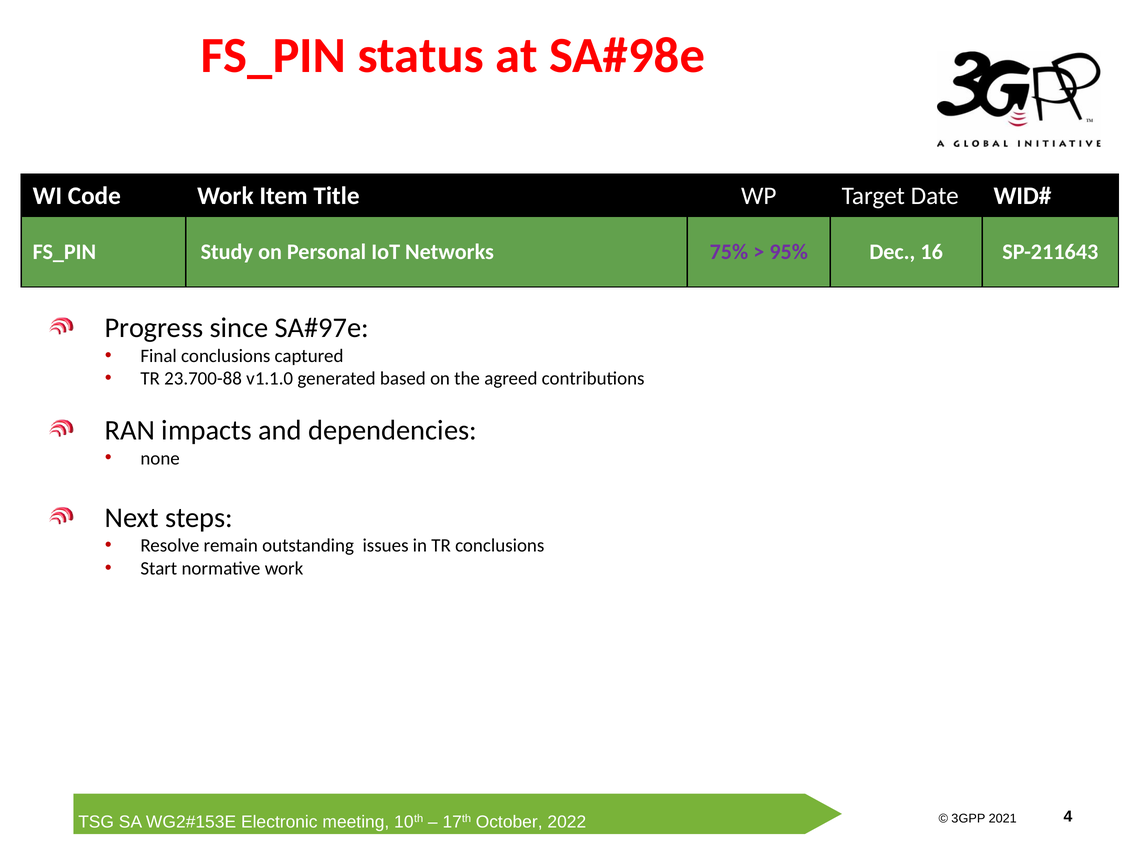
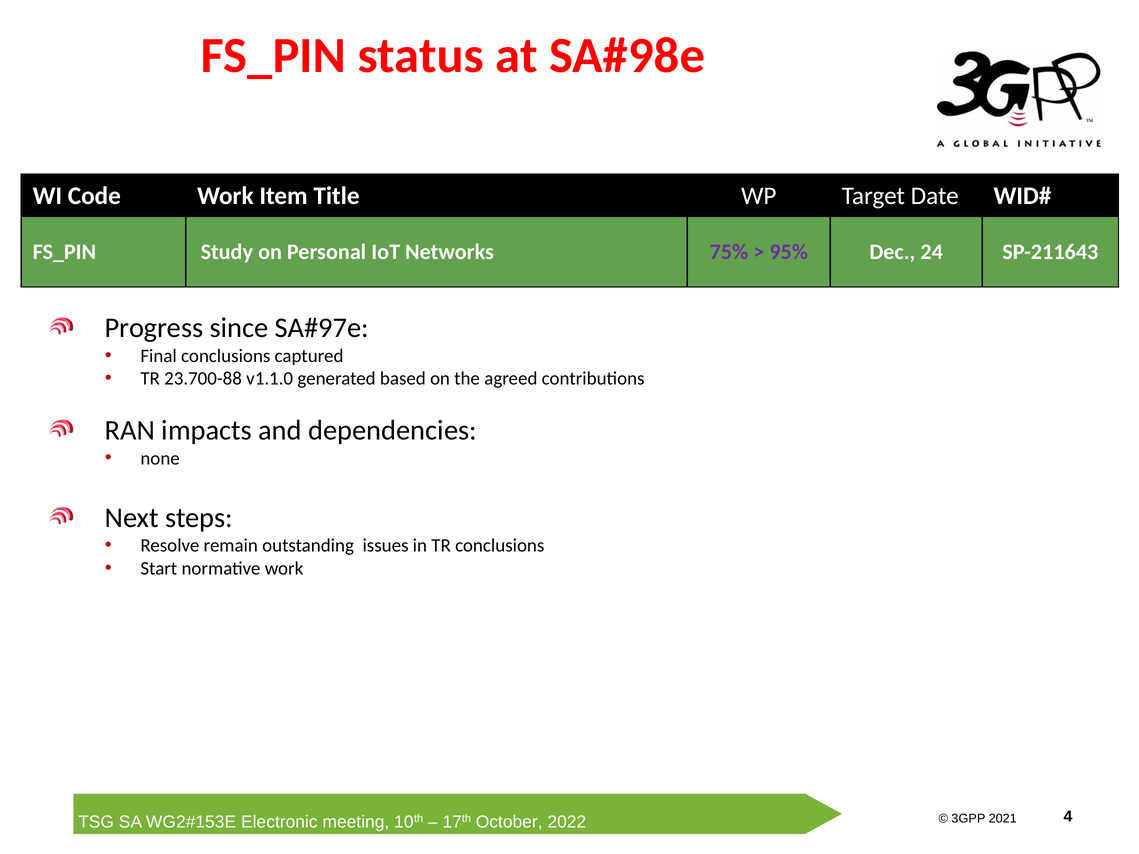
16: 16 -> 24
